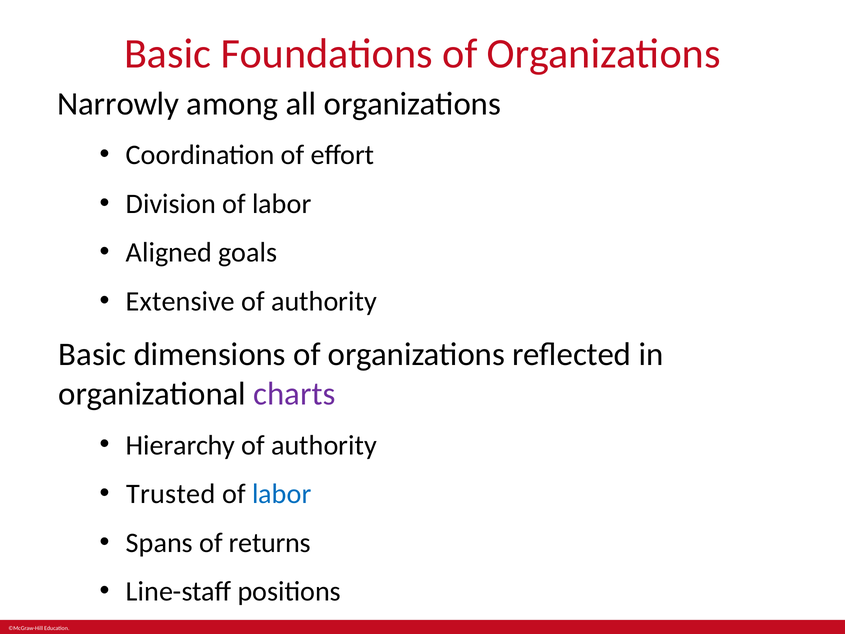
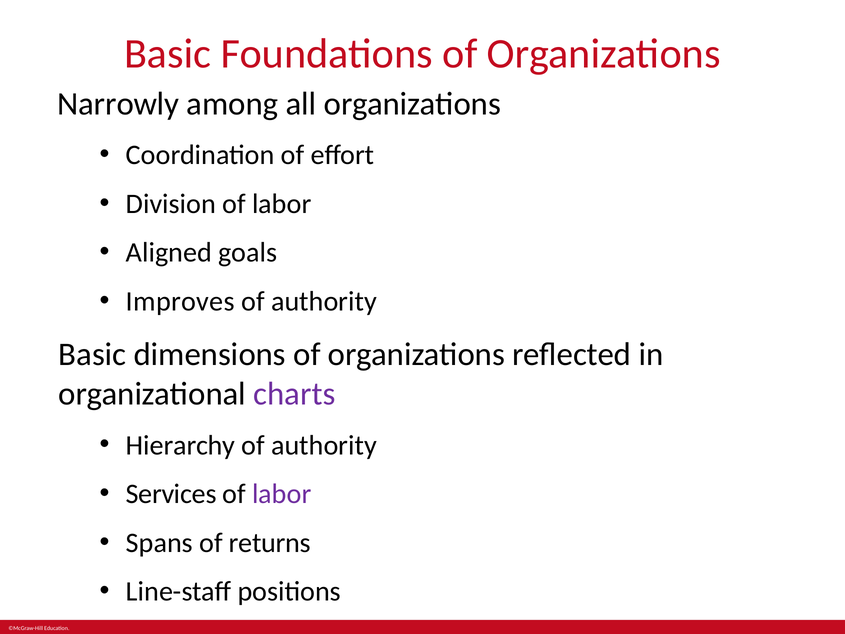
Extensive: Extensive -> Improves
Trusted: Trusted -> Services
labor at (282, 494) colour: blue -> purple
